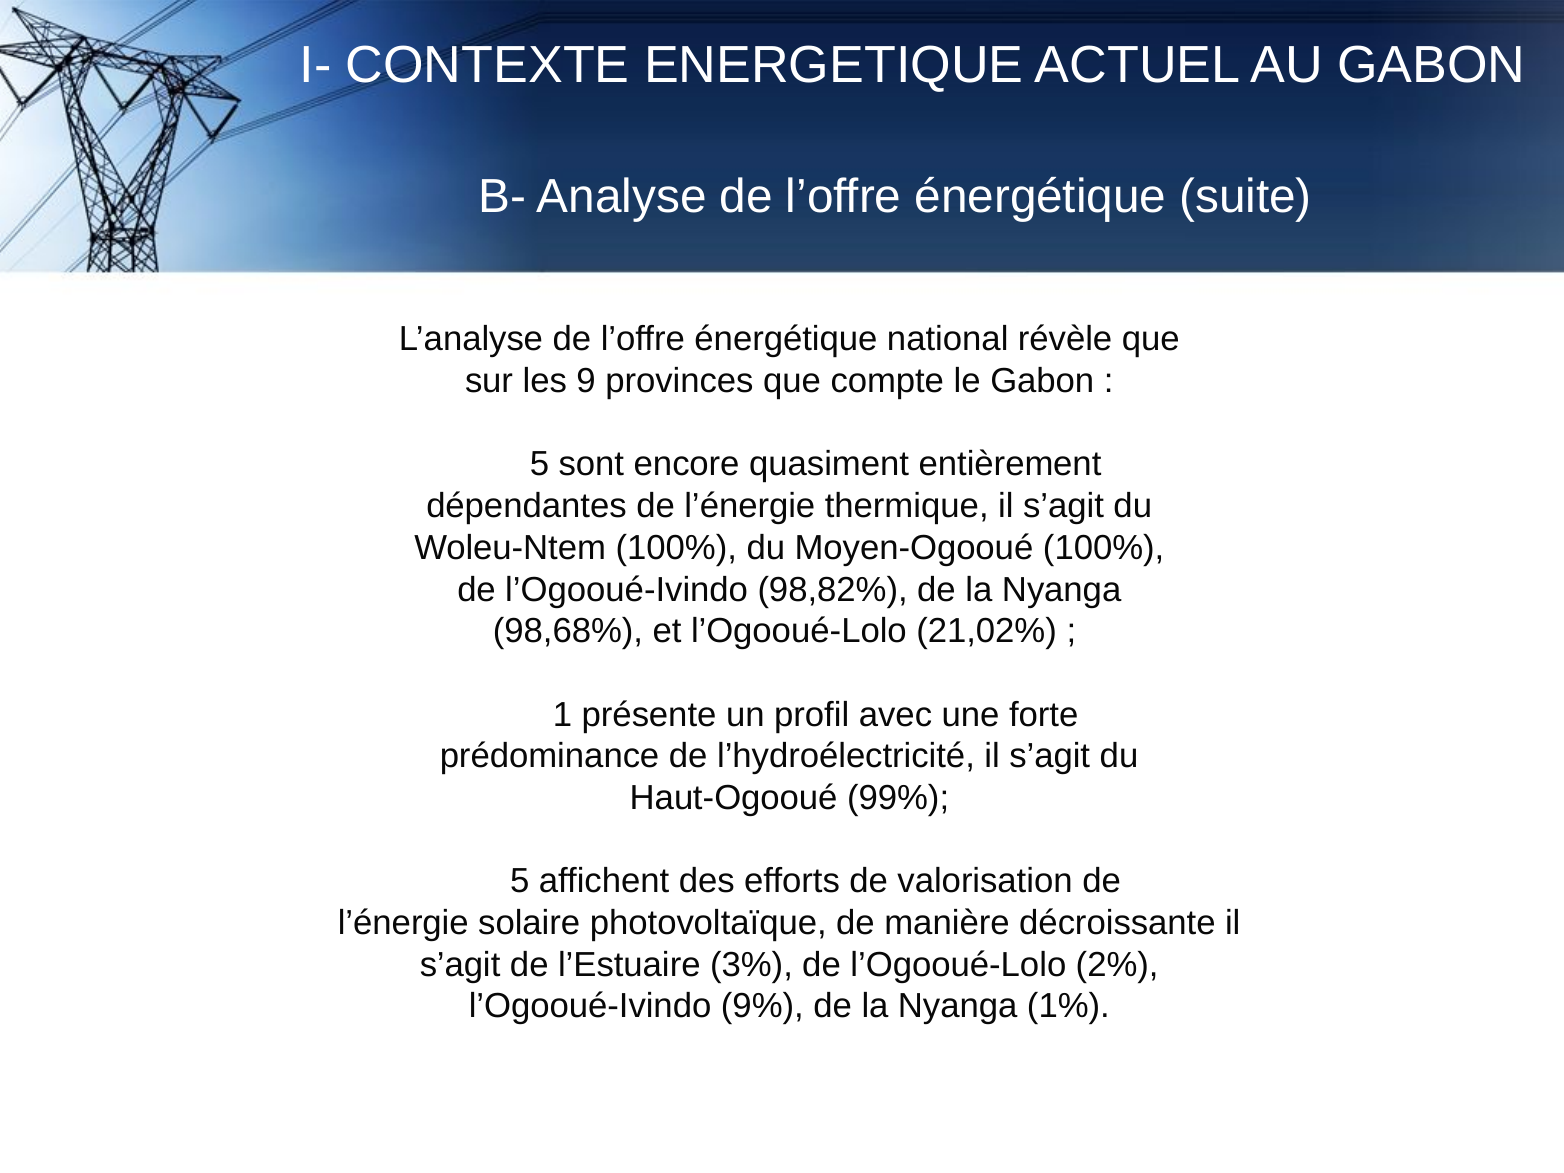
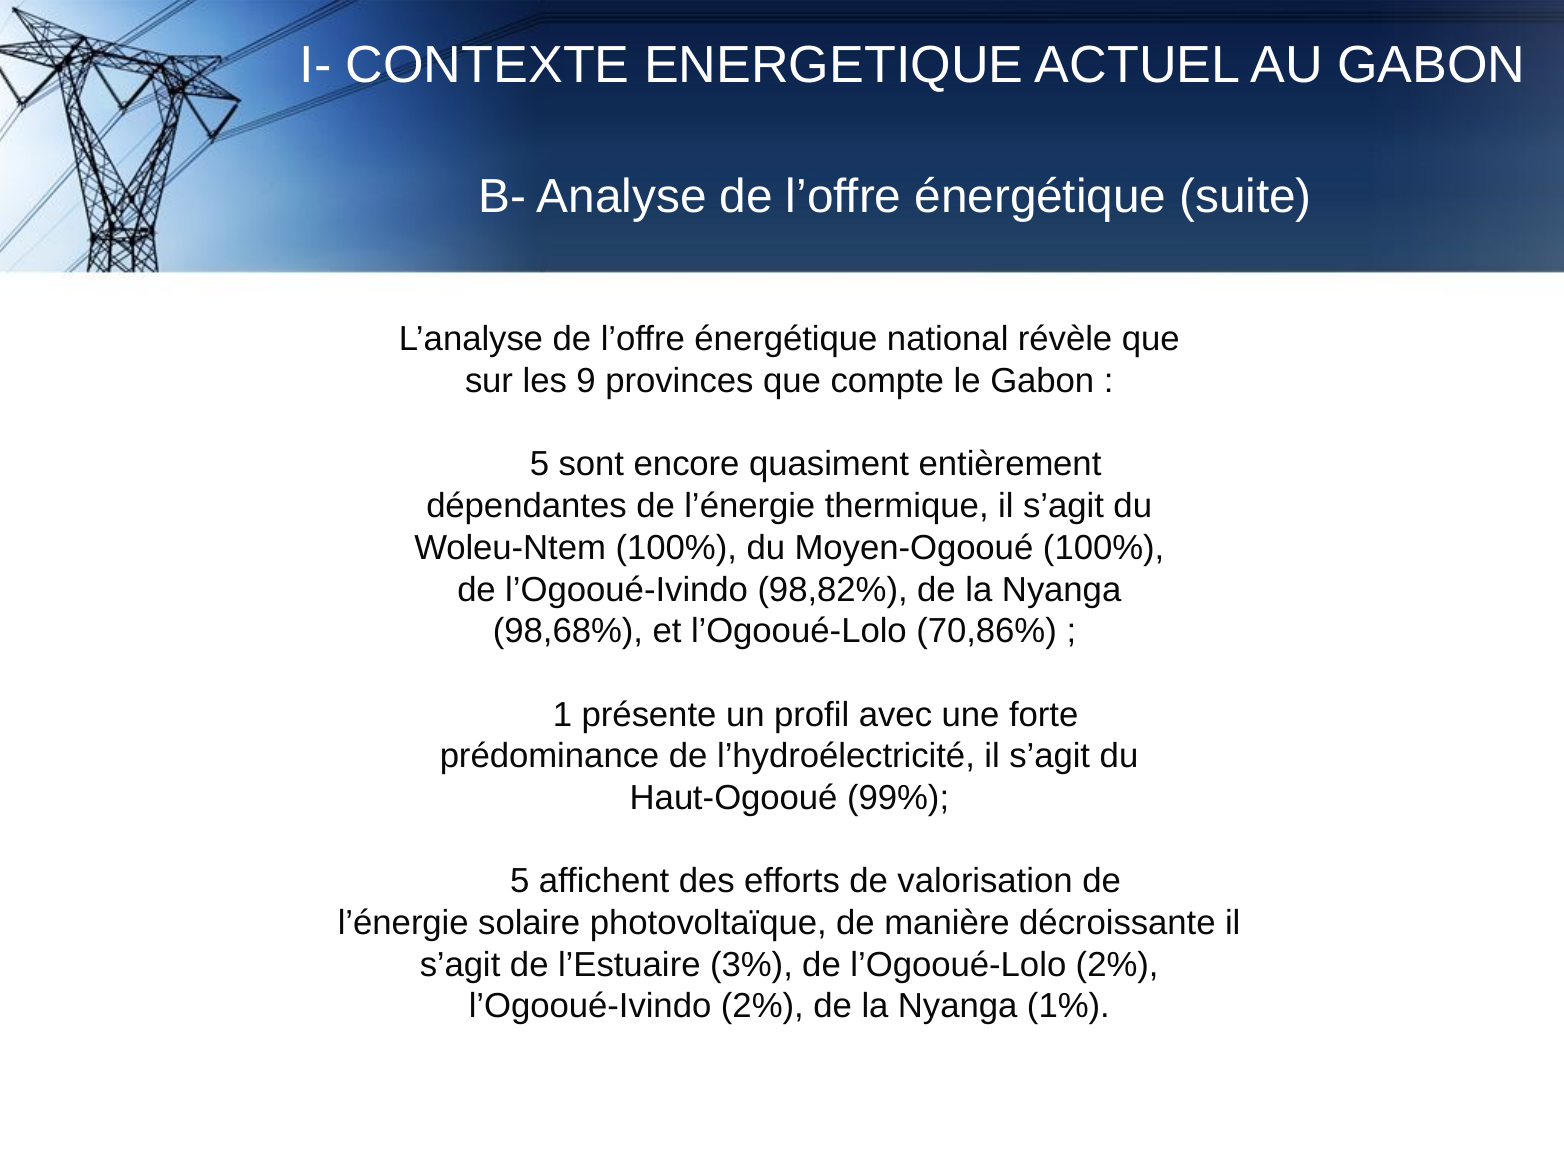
21,02%: 21,02% -> 70,86%
l’Ogooué-Ivindo 9%: 9% -> 2%
